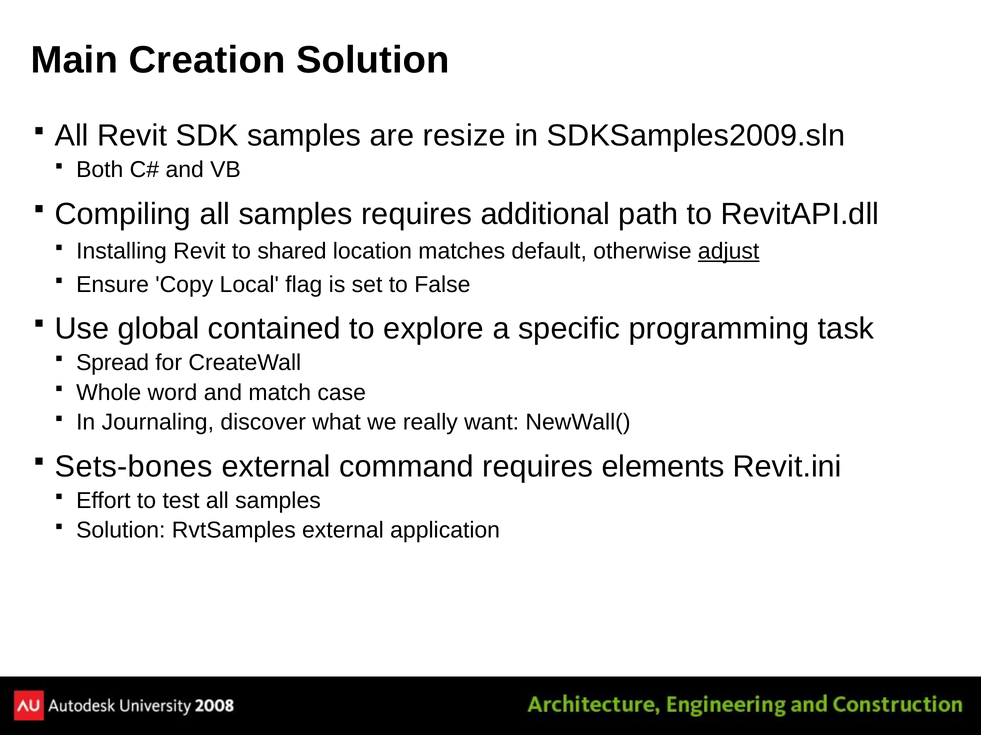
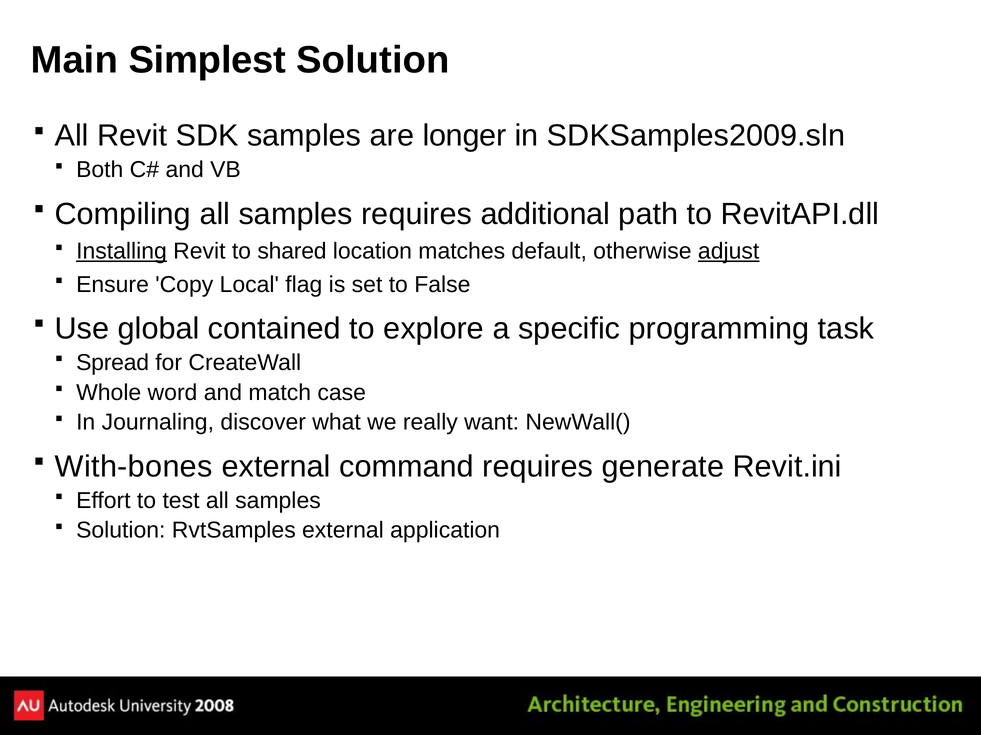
Creation: Creation -> Simplest
resize: resize -> longer
Installing underline: none -> present
Sets-bones: Sets-bones -> With-bones
elements: elements -> generate
